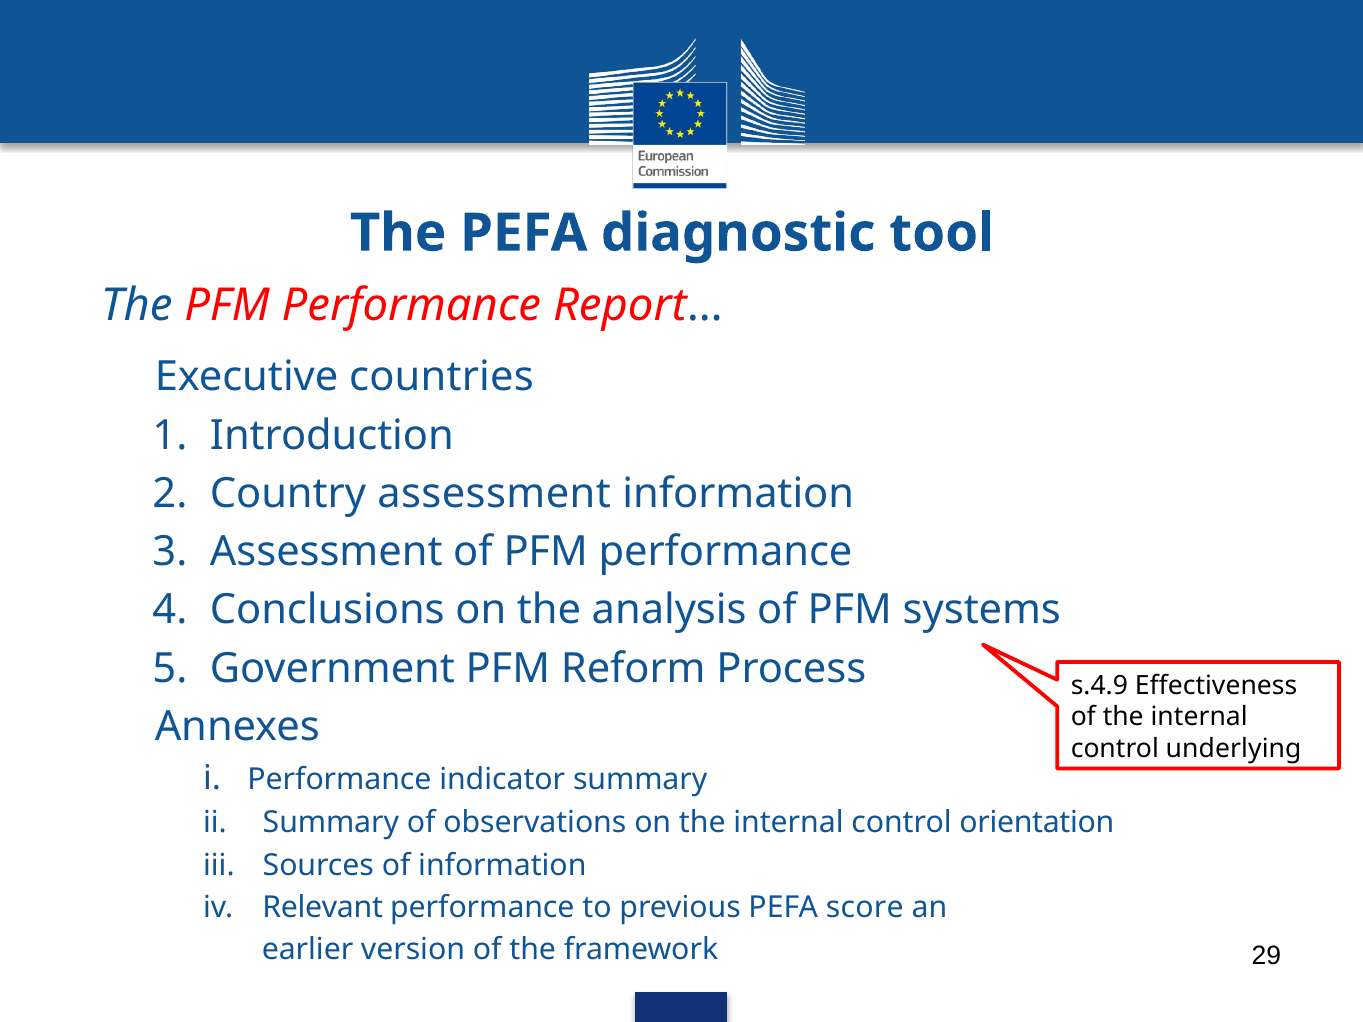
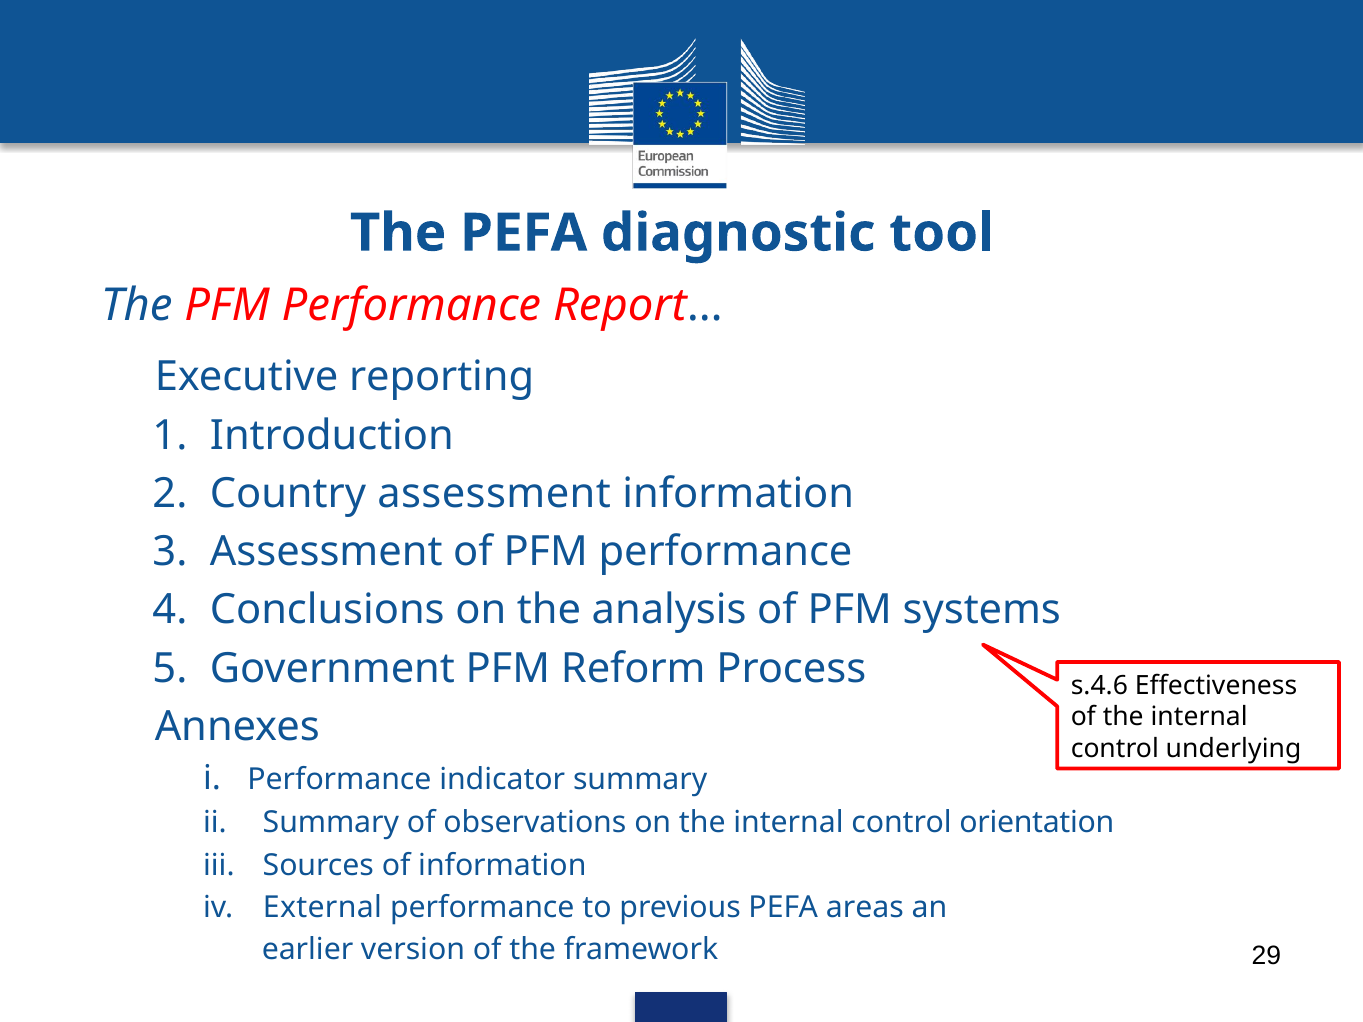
countries: countries -> reporting
s.4.9: s.4.9 -> s.4.6
Relevant: Relevant -> External
score: score -> areas
